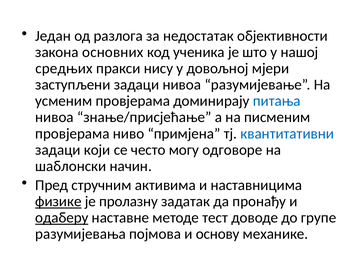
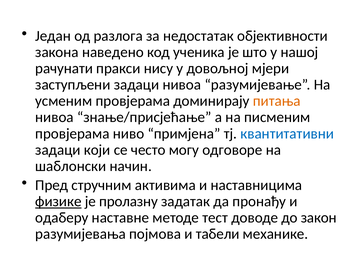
основних: основних -> наведено
средњих: средњих -> рачунати
питања colour: blue -> orange
одаберу underline: present -> none
групе: групе -> закон
основу: основу -> табели
